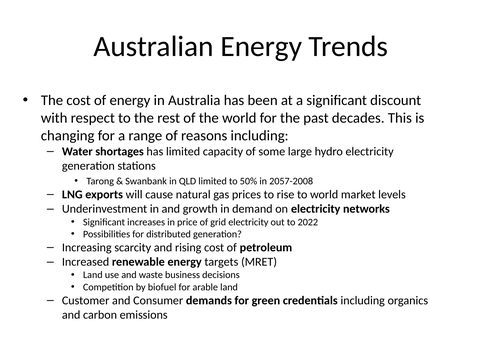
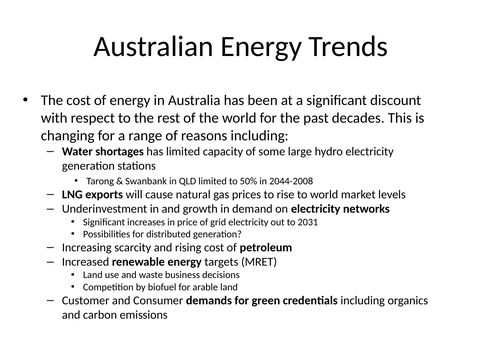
2057-2008: 2057-2008 -> 2044-2008
2022: 2022 -> 2031
